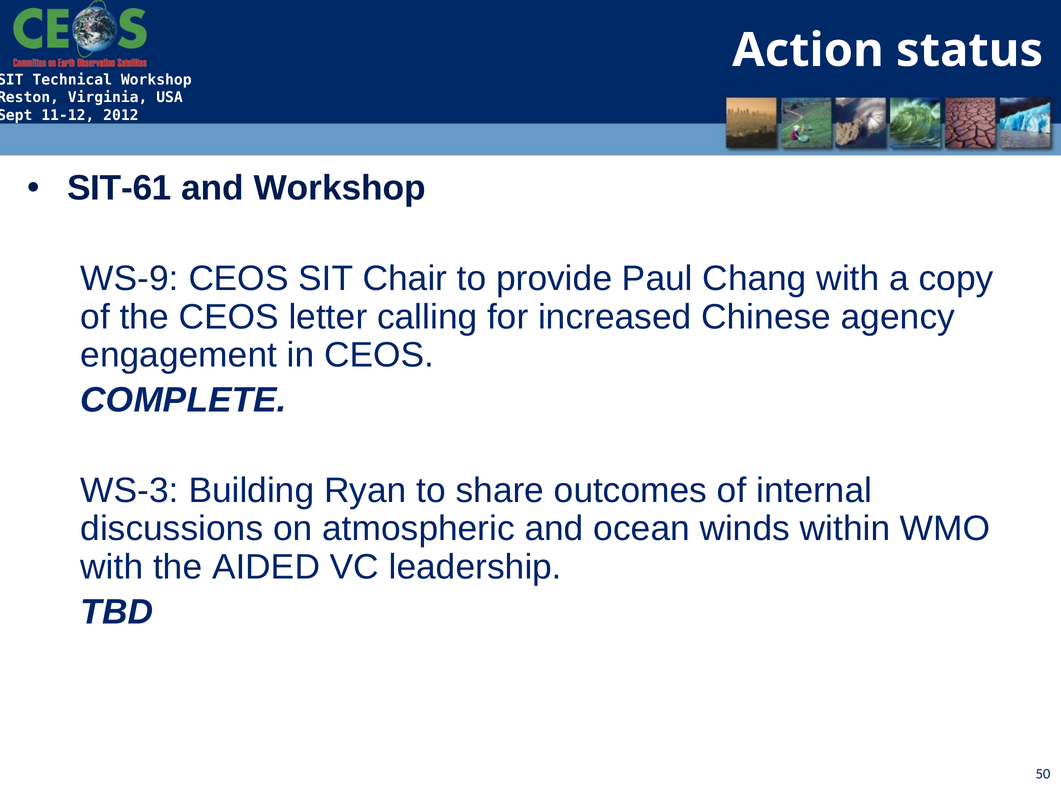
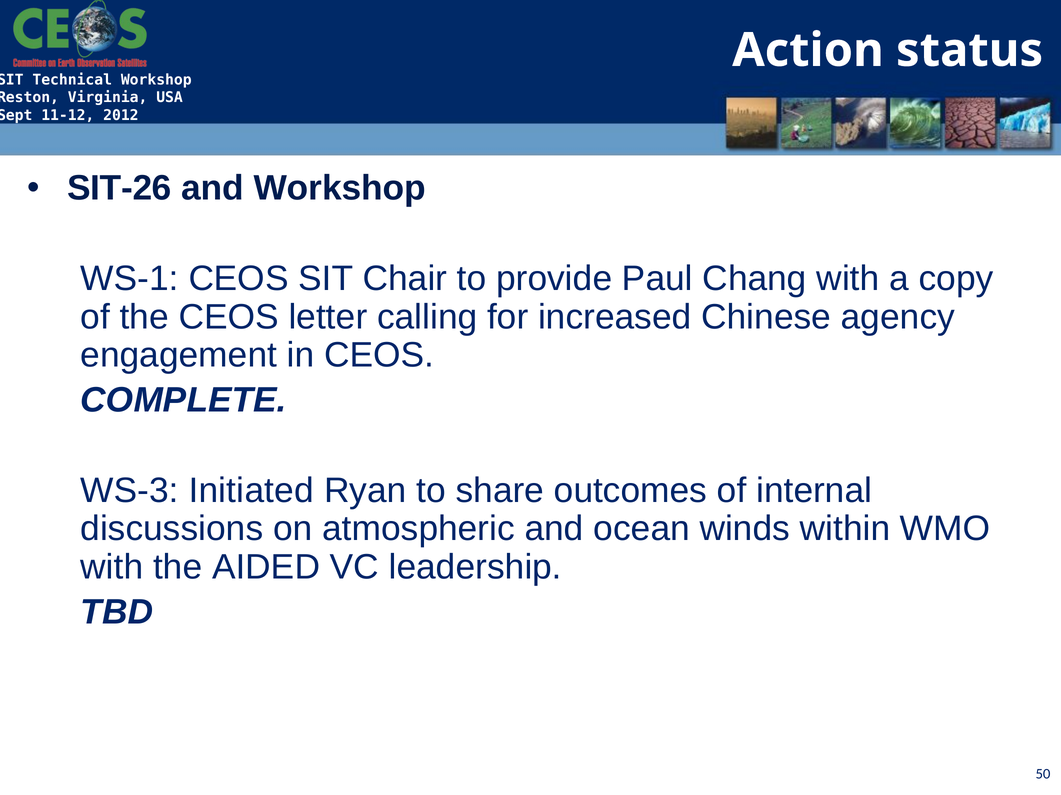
SIT-61: SIT-61 -> SIT-26
WS-9: WS-9 -> WS-1
Building: Building -> Initiated
